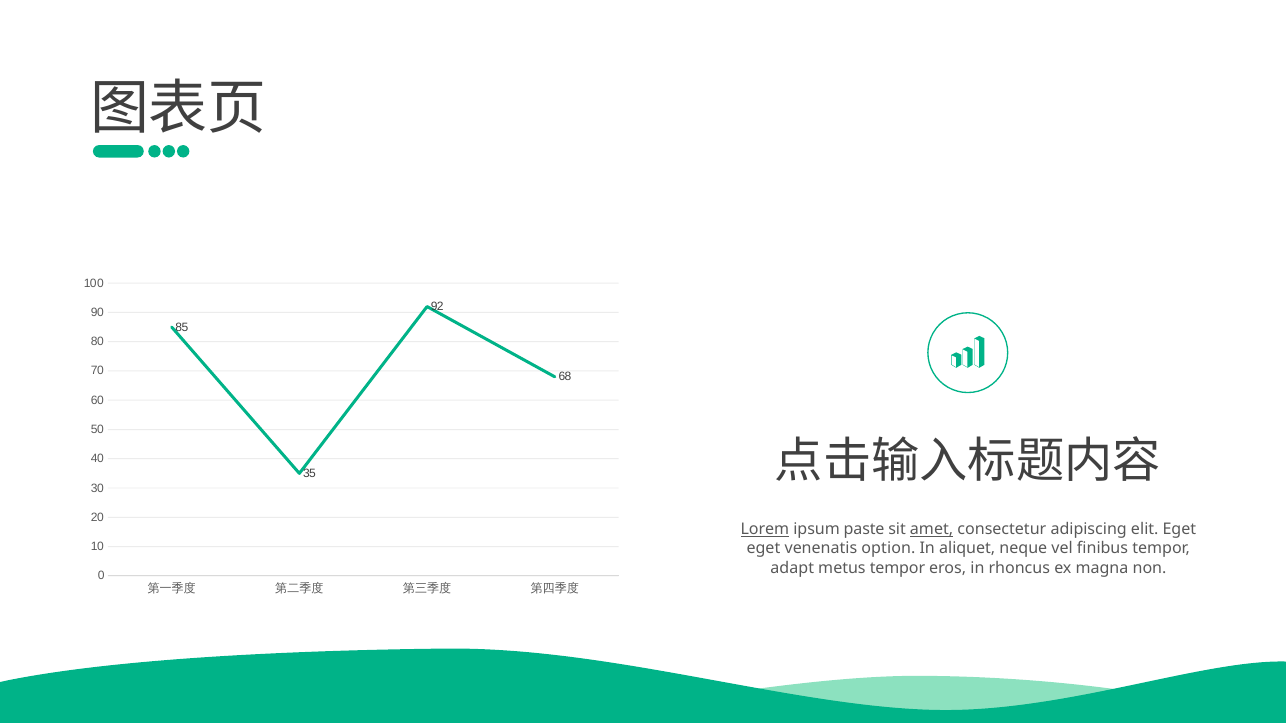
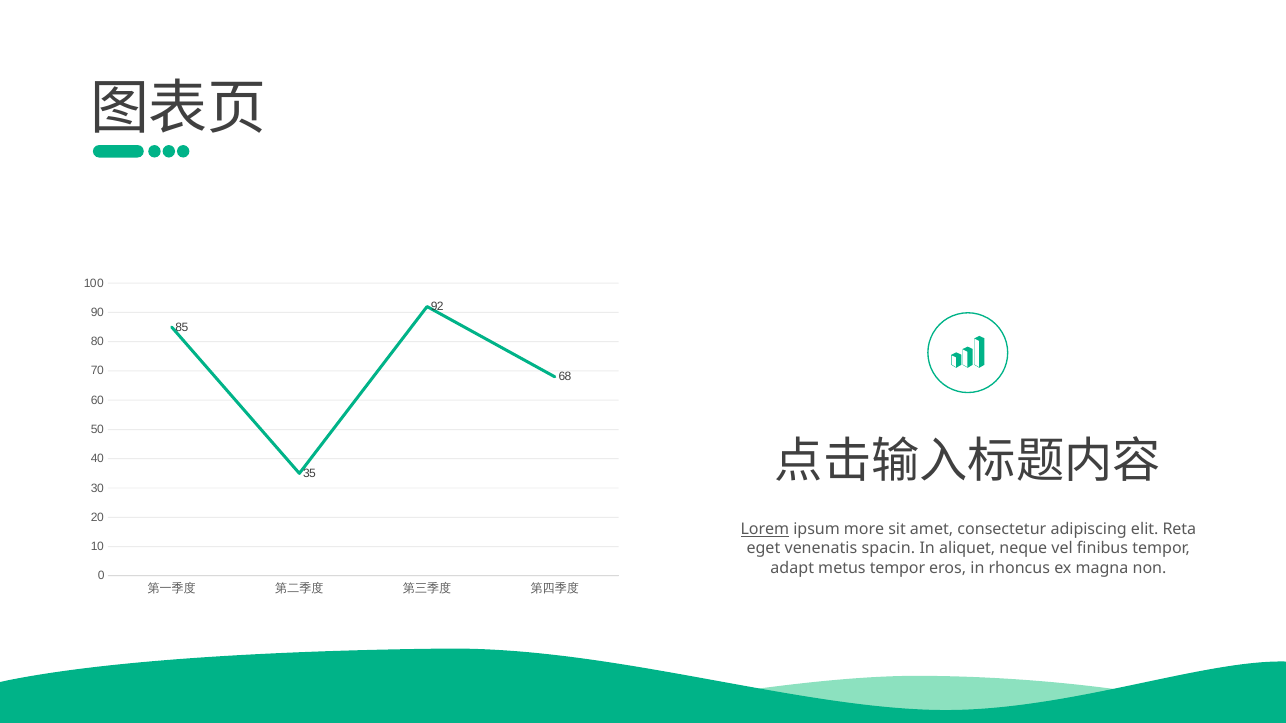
paste: paste -> more
amet underline: present -> none
elit Eget: Eget -> Reta
option: option -> spacin
